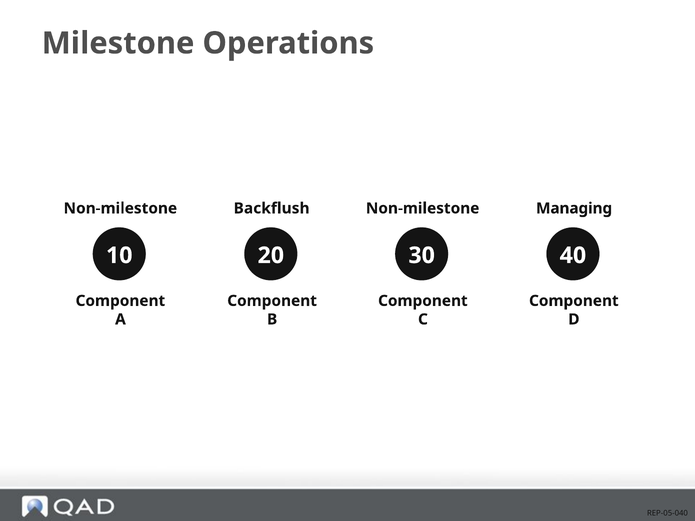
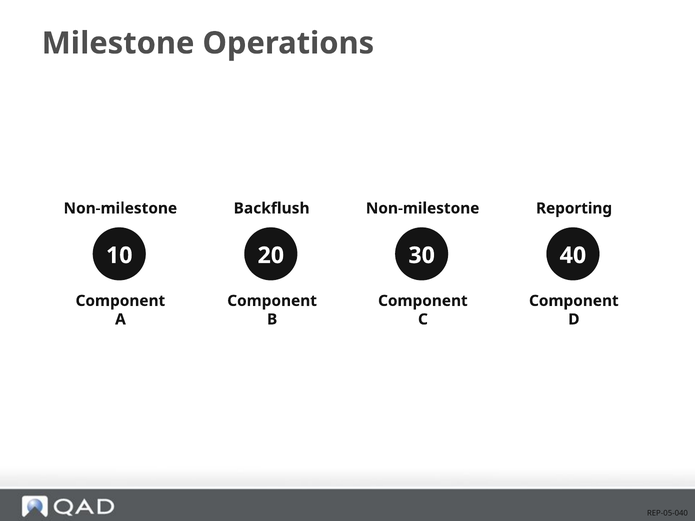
Managing: Managing -> Reporting
